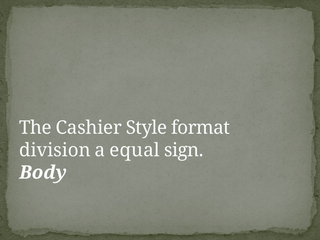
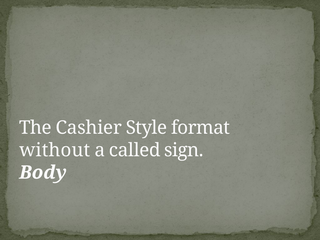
division: division -> without
equal: equal -> called
